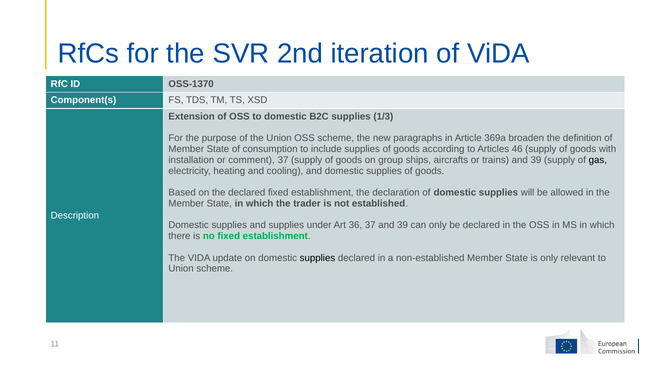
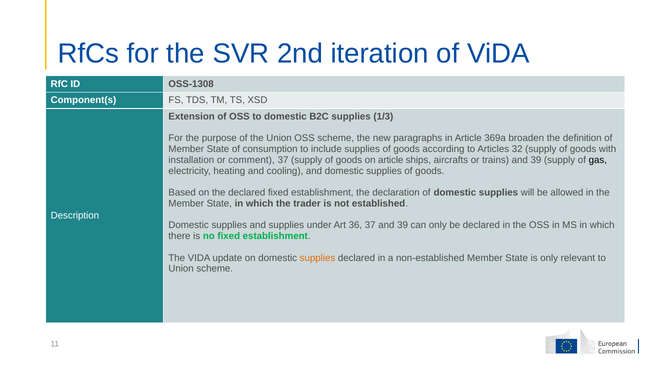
OSS-1370: OSS-1370 -> OSS-1308
46: 46 -> 32
on group: group -> article
supplies at (317, 258) colour: black -> orange
